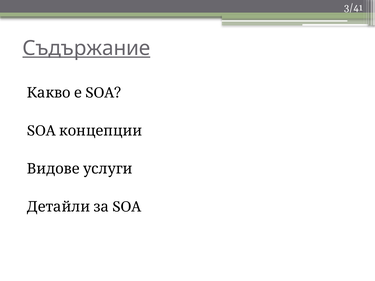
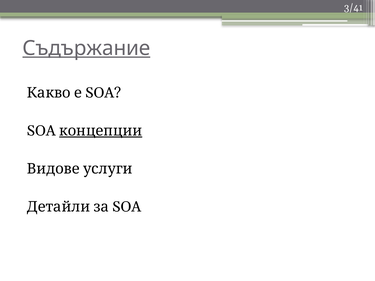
концепции underline: none -> present
